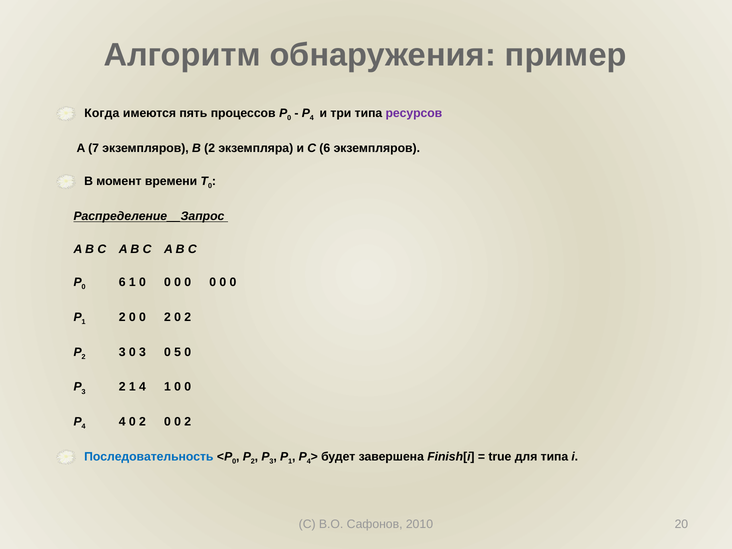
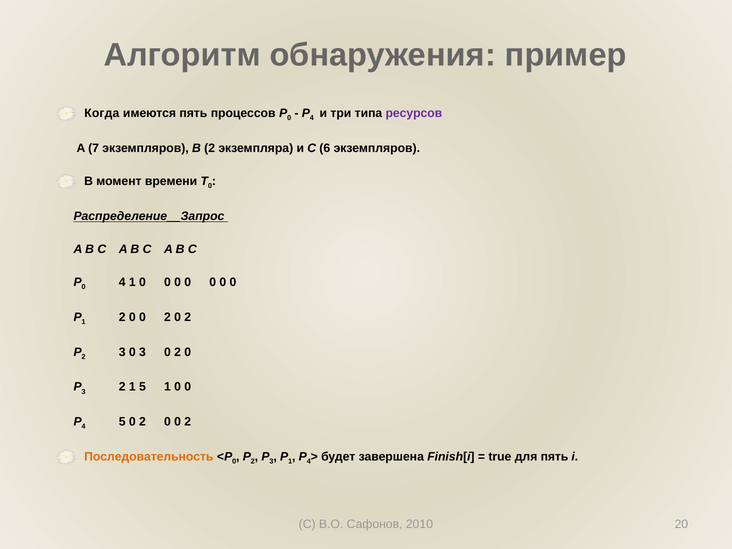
0 6: 6 -> 4
3 0 5: 5 -> 2
1 4: 4 -> 5
4 at (122, 422): 4 -> 5
Последовательность colour: blue -> orange
для типа: типа -> пять
